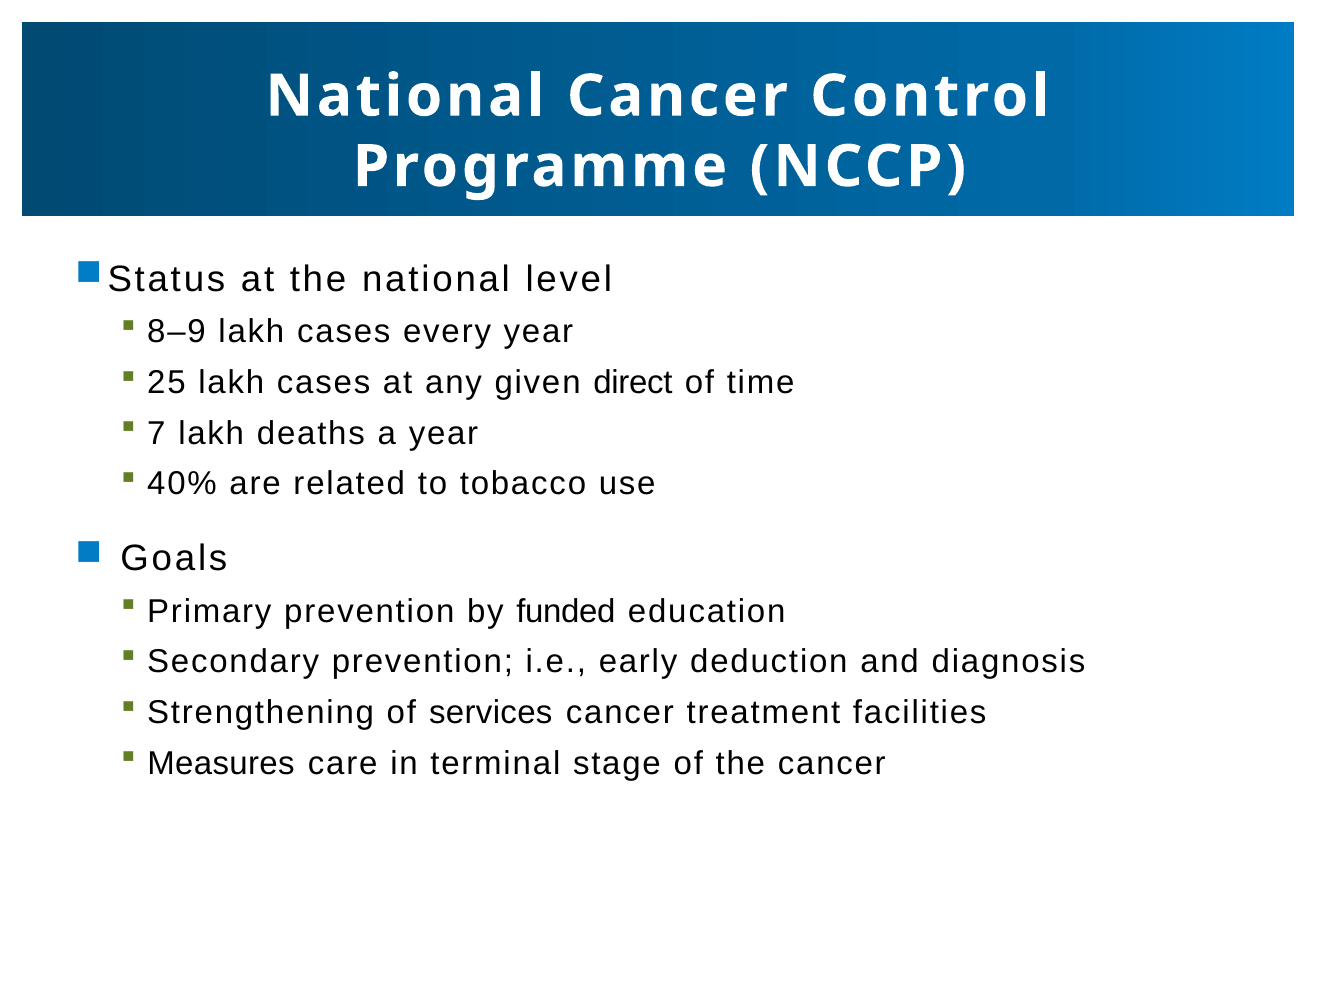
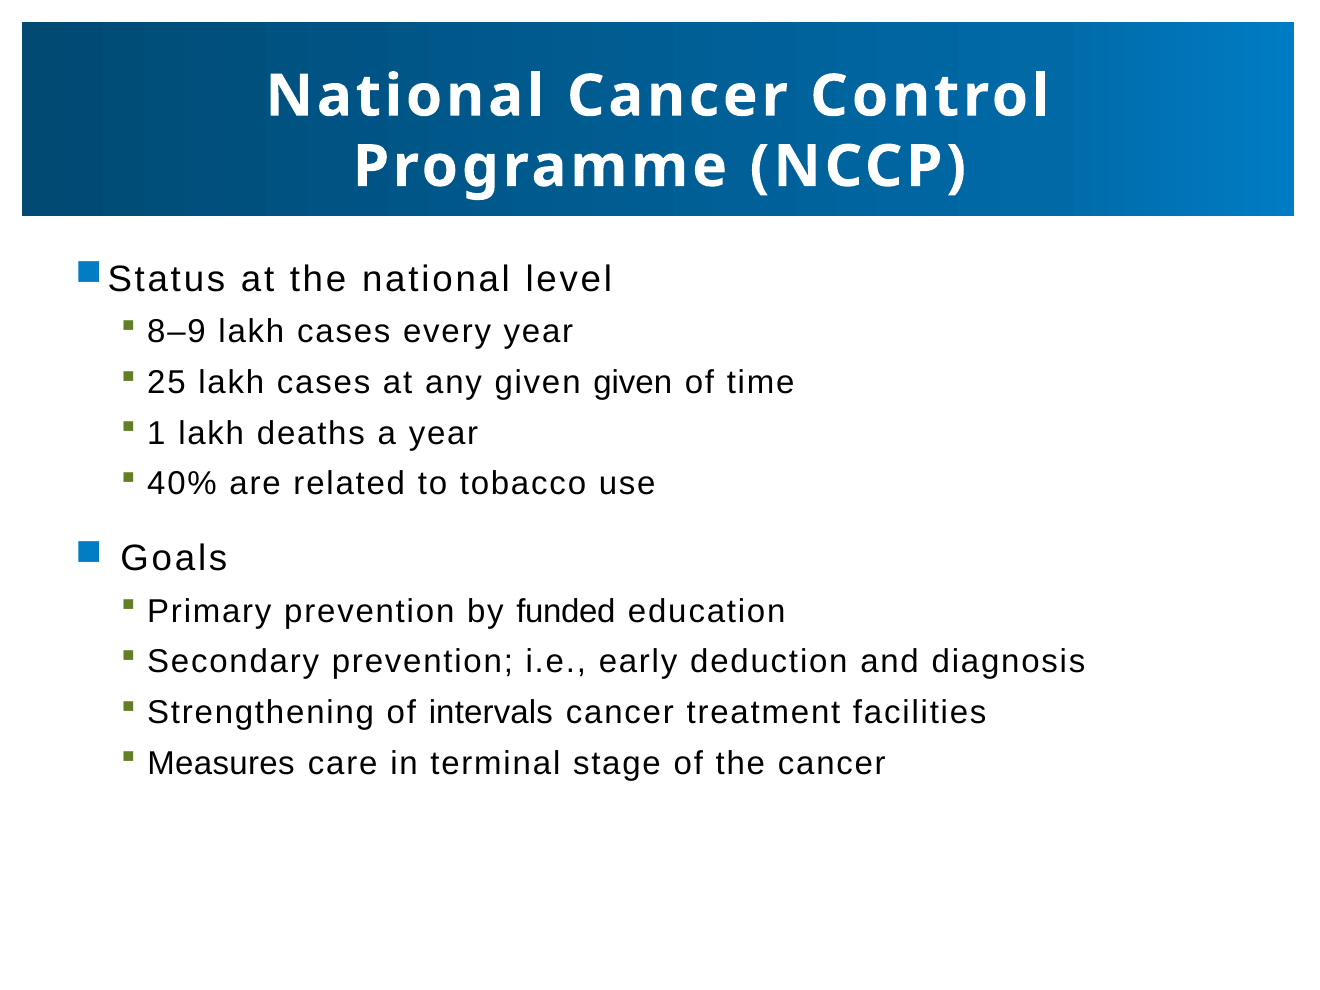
given direct: direct -> given
7: 7 -> 1
services: services -> intervals
